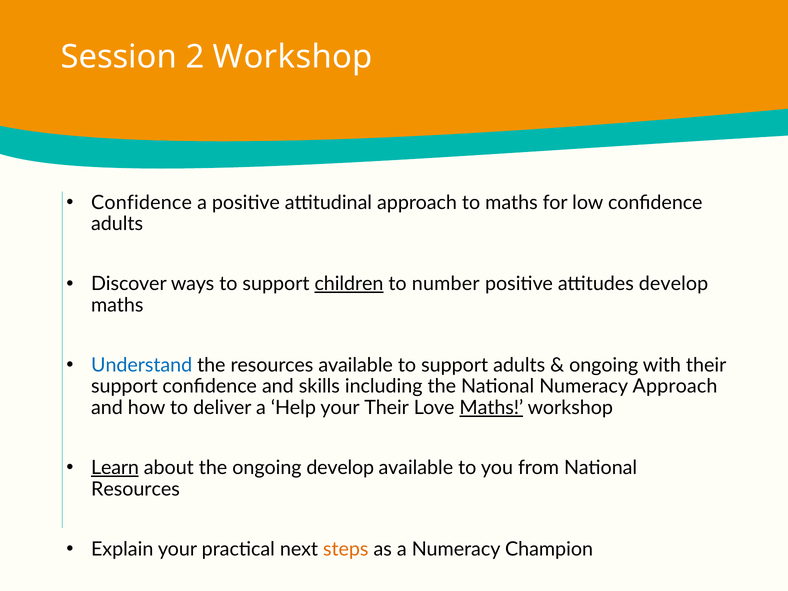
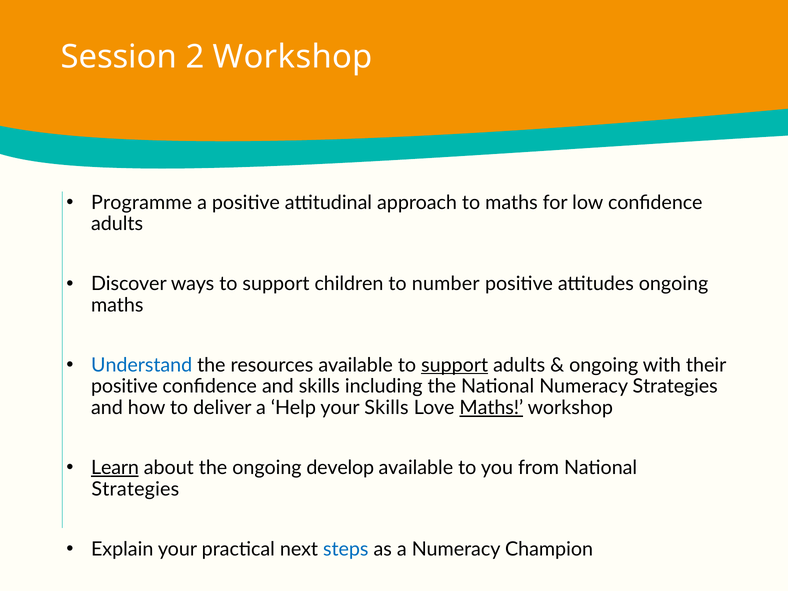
Confidence at (142, 203): Confidence -> Programme
children underline: present -> none
attitudes develop: develop -> ongoing
support at (455, 365) underline: none -> present
support at (124, 386): support -> positive
Numeracy Approach: Approach -> Strategies
your Their: Their -> Skills
Resources at (135, 489): Resources -> Strategies
steps colour: orange -> blue
